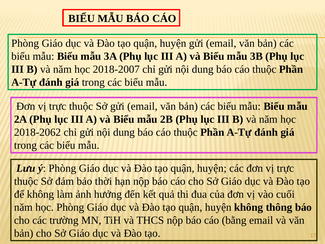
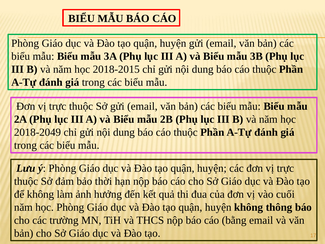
2018-2007: 2018-2007 -> 2018-2015
2018-2062: 2018-2062 -> 2018-2049
